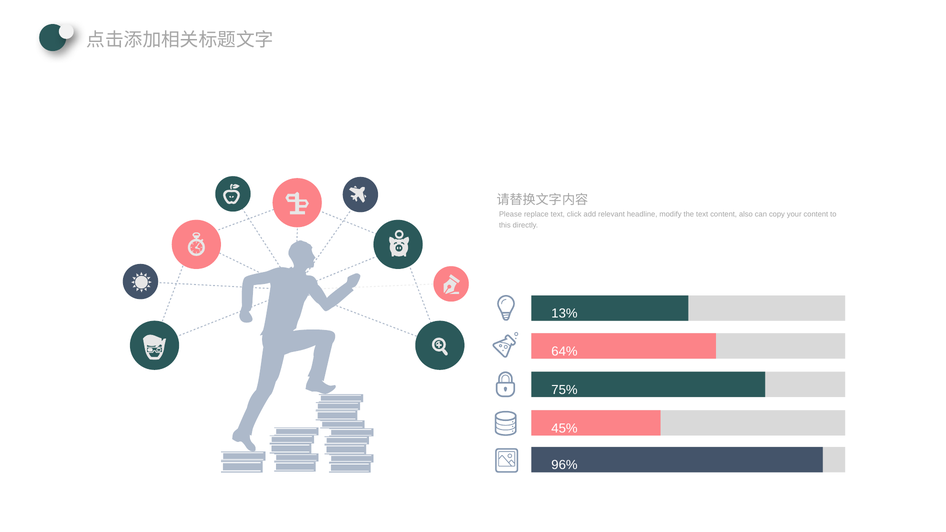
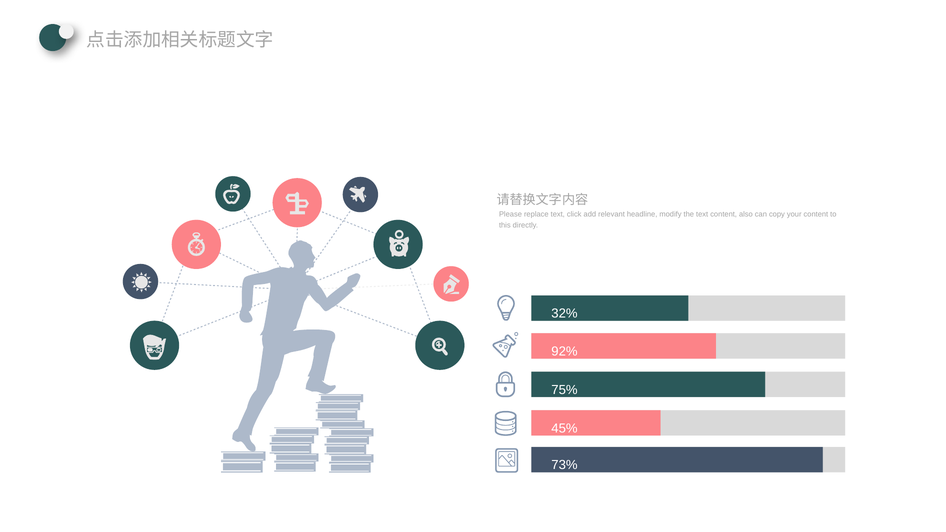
13%: 13% -> 32%
64%: 64% -> 92%
96%: 96% -> 73%
